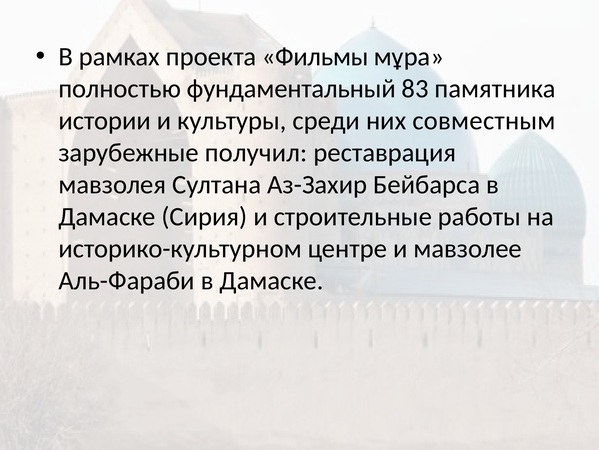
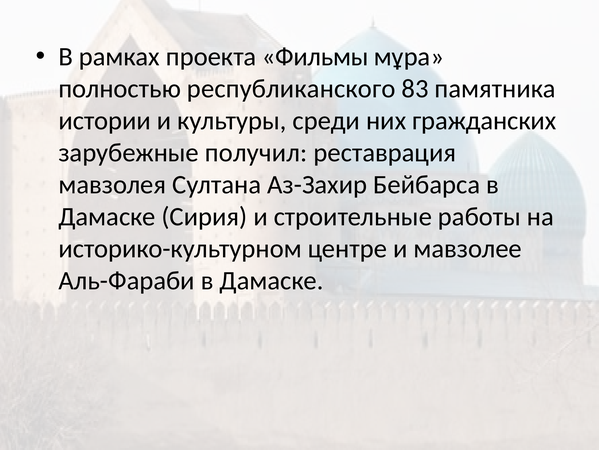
фундаментальный: фундаментальный -> республиканского
совместным: совместным -> гражданских
